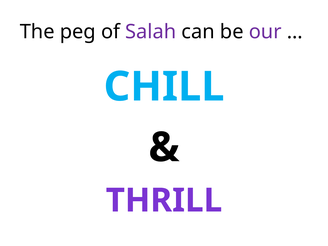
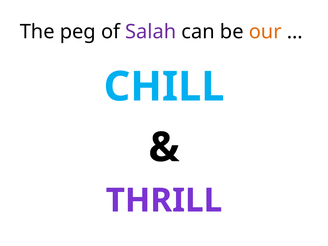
our colour: purple -> orange
